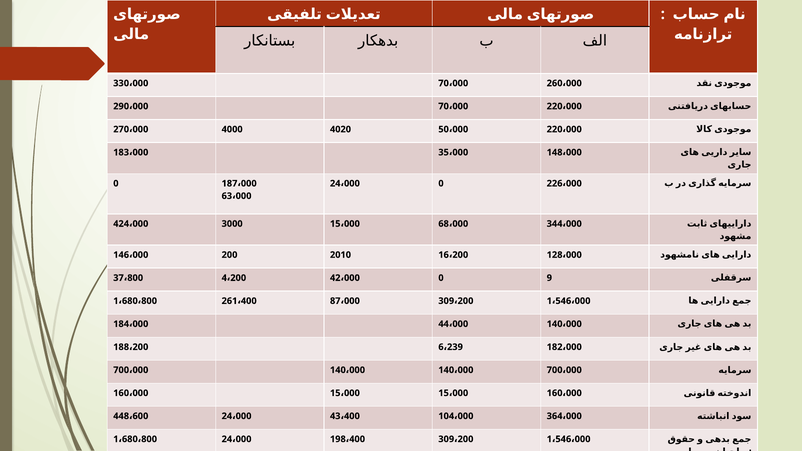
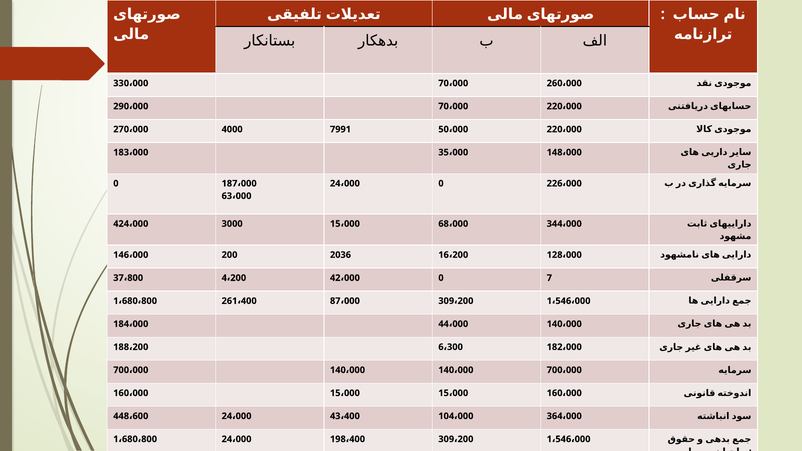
4020: 4020 -> 7991
2010: 2010 -> 2036
9: 9 -> 7
239: 239 -> 300
